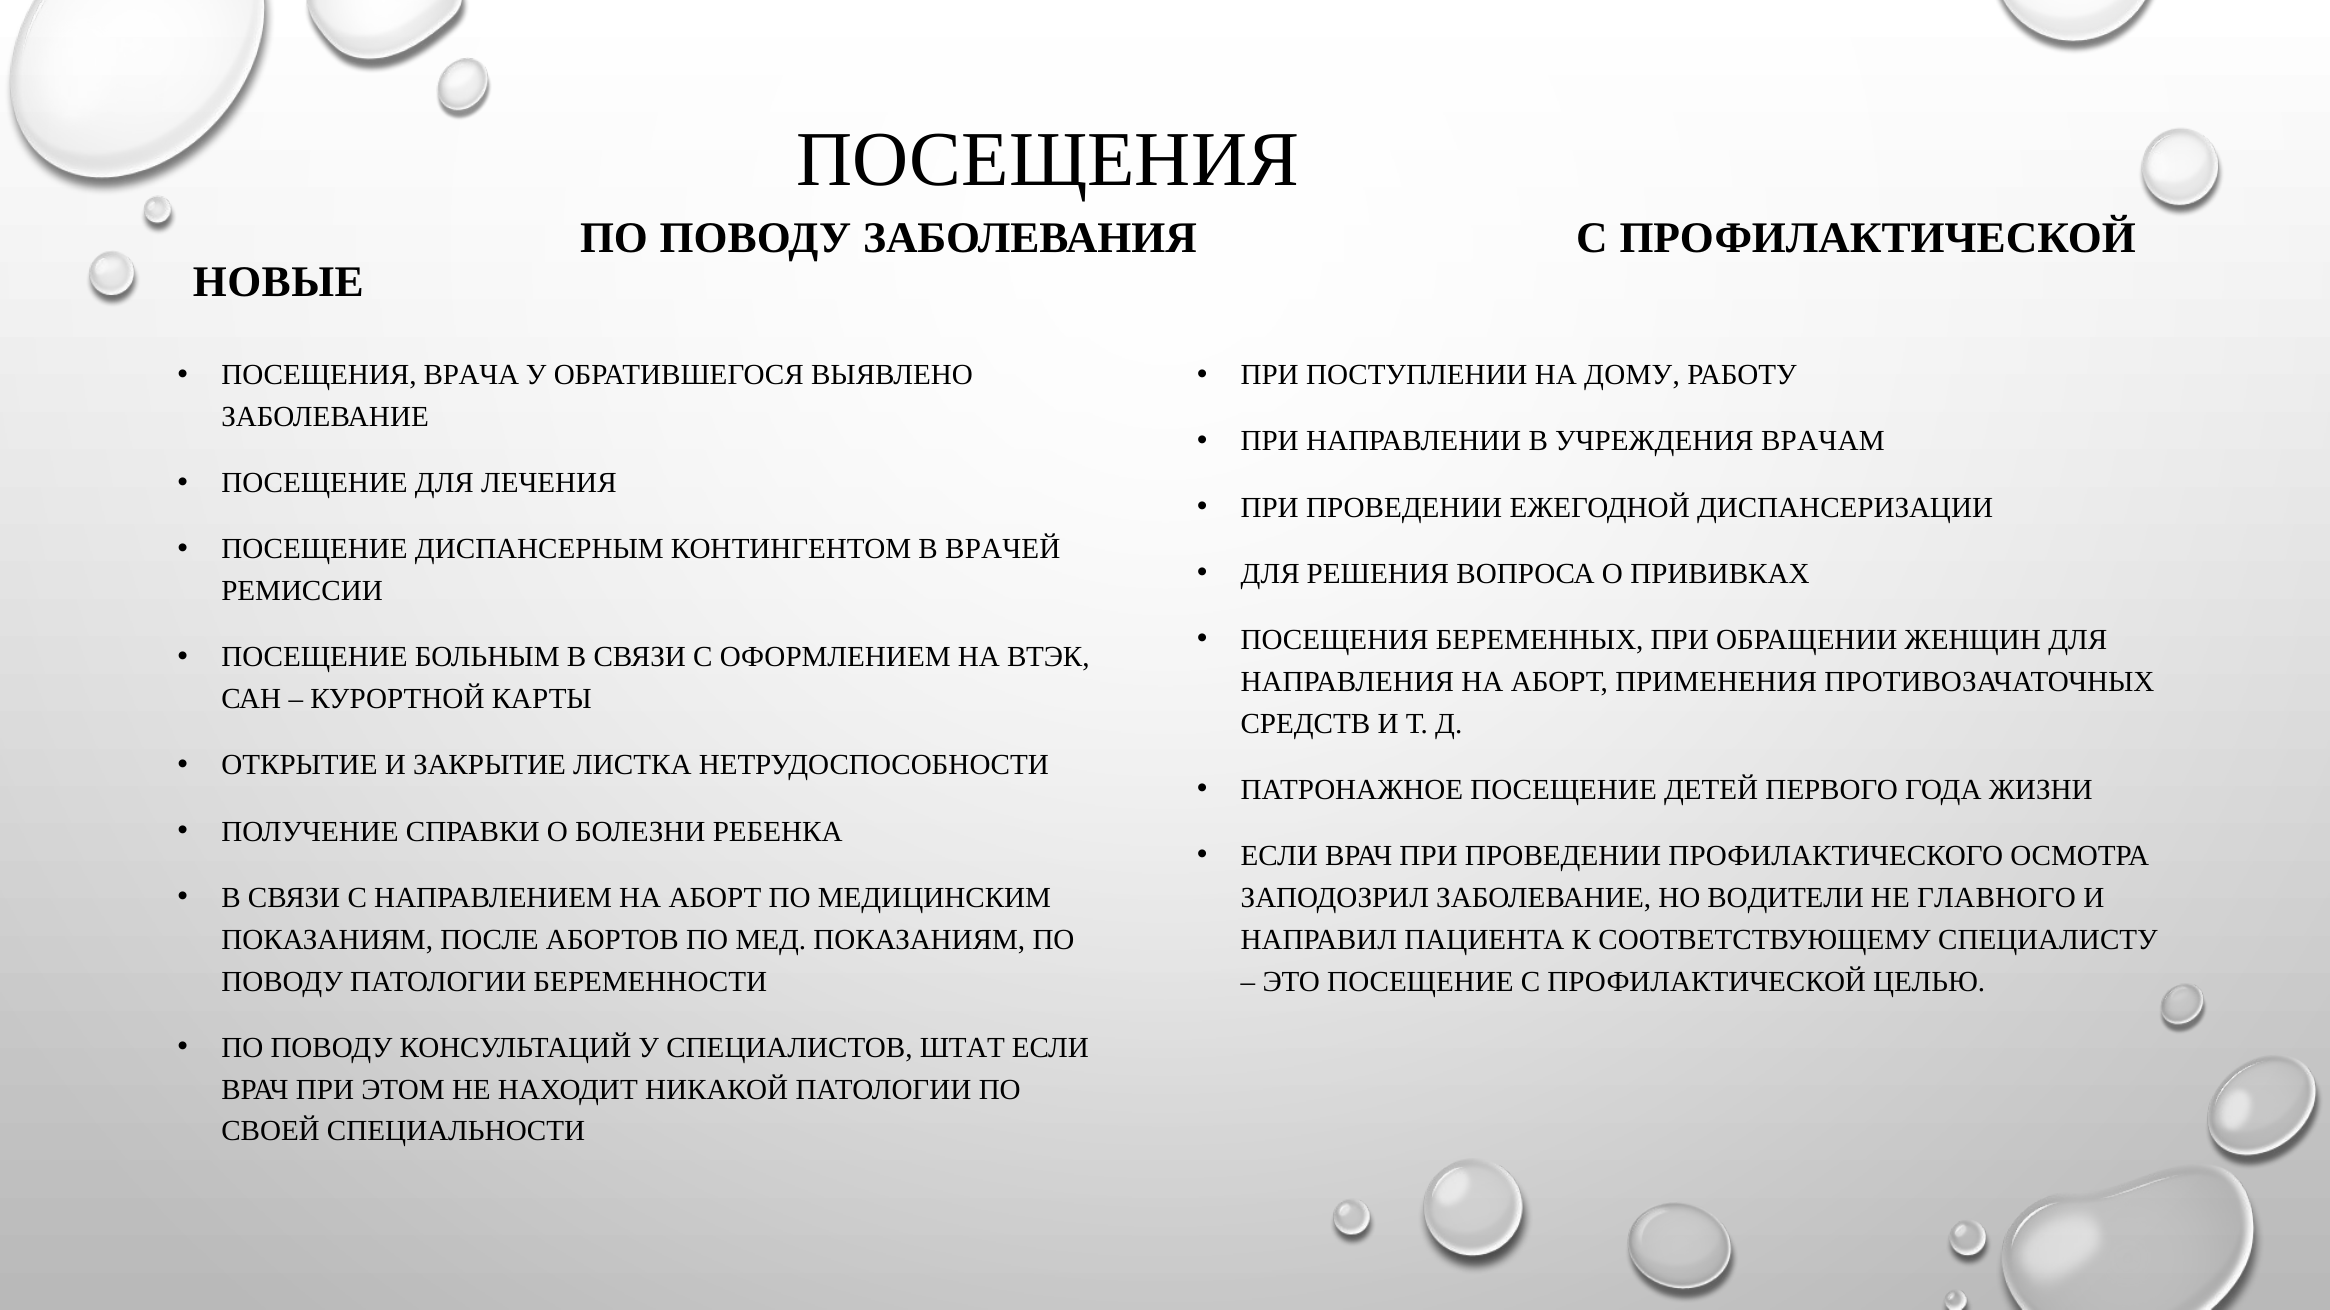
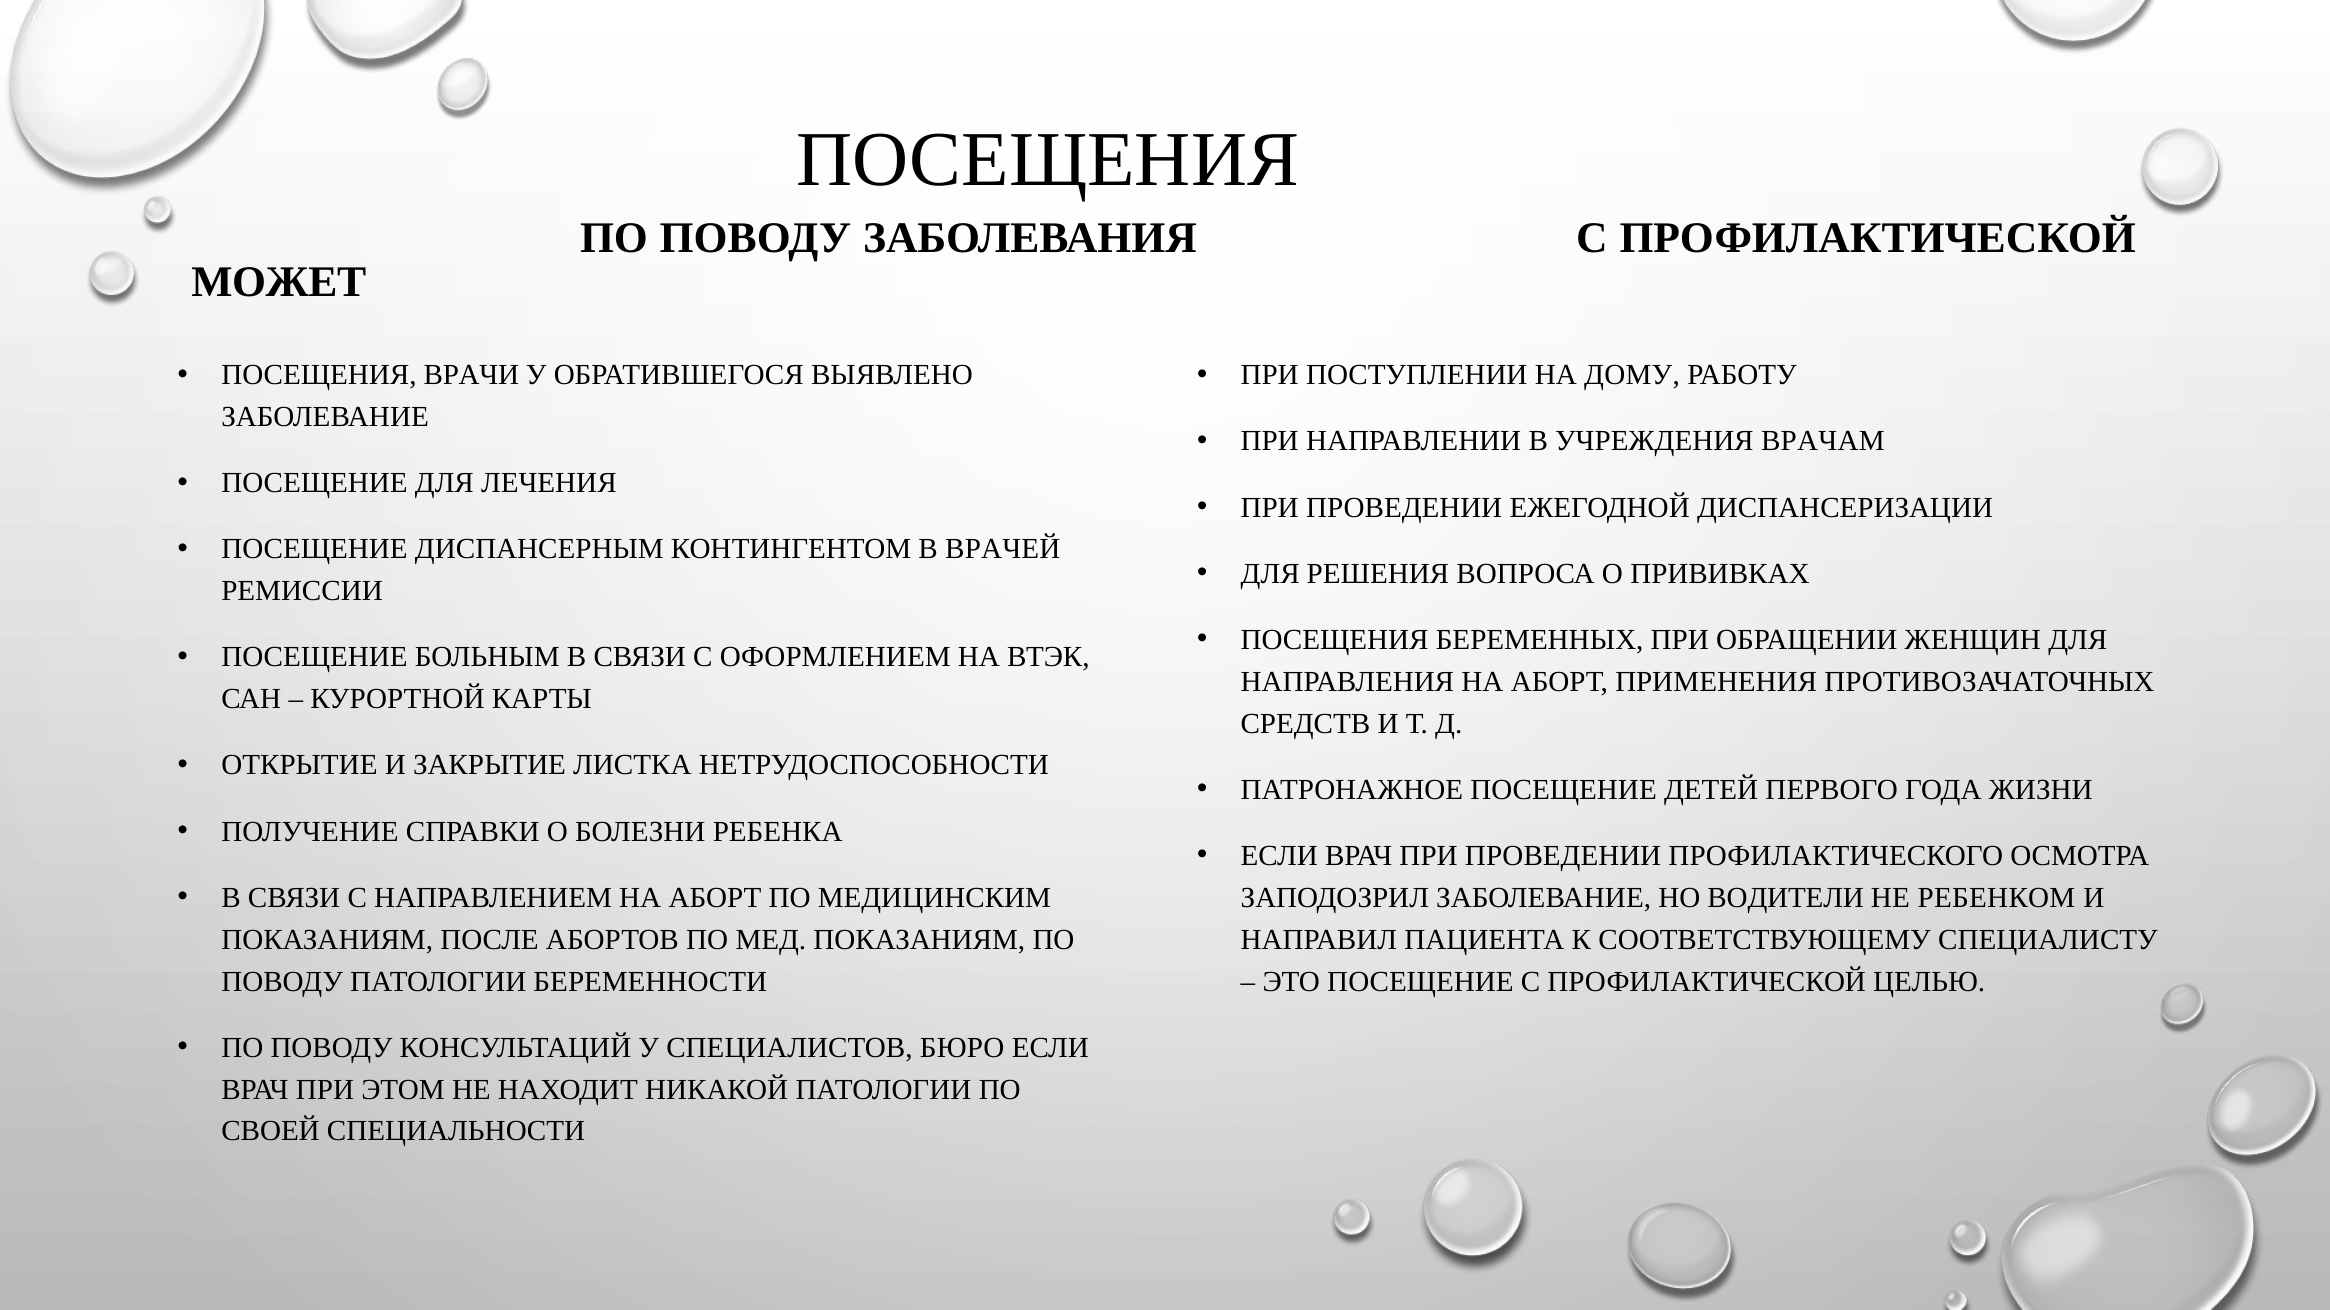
НОВЫЕ: НОВЫЕ -> МОЖЕТ
ВРАЧА: ВРАЧА -> ВРАЧИ
ГЛАВНОГО: ГЛАВНОГО -> РЕБЕНКОМ
ШТАТ: ШТАТ -> БЮРО
